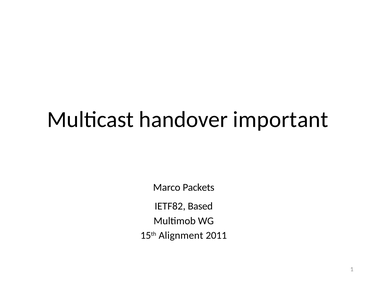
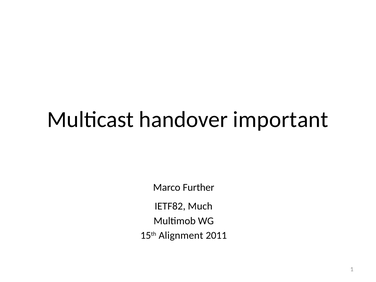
Packets: Packets -> Further
Based: Based -> Much
